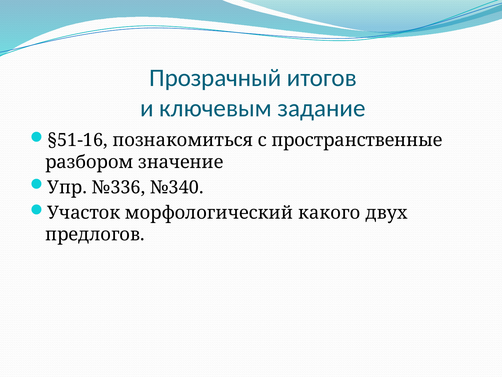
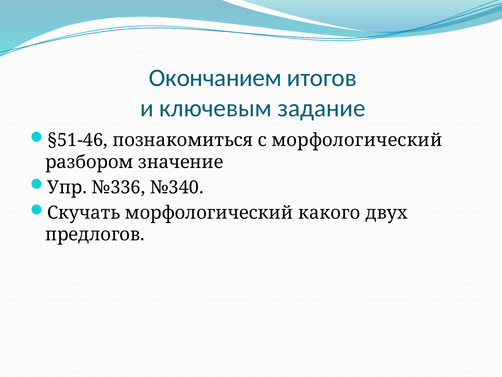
Прозрачный: Прозрачный -> Окончанием
§51-16: §51-16 -> §51-46
с пространственные: пространственные -> морфологический
Участок: Участок -> Скучать
